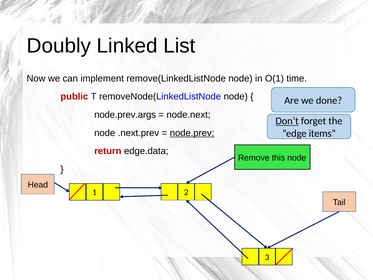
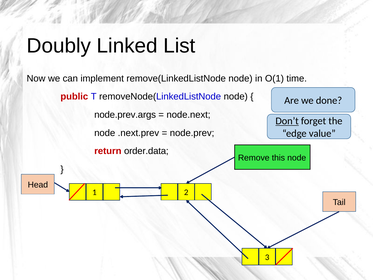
node.prev underline: present -> none
items: items -> value
edge.data: edge.data -> order.data
